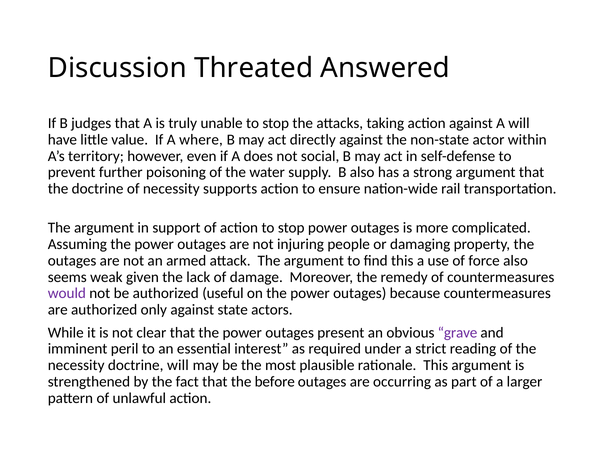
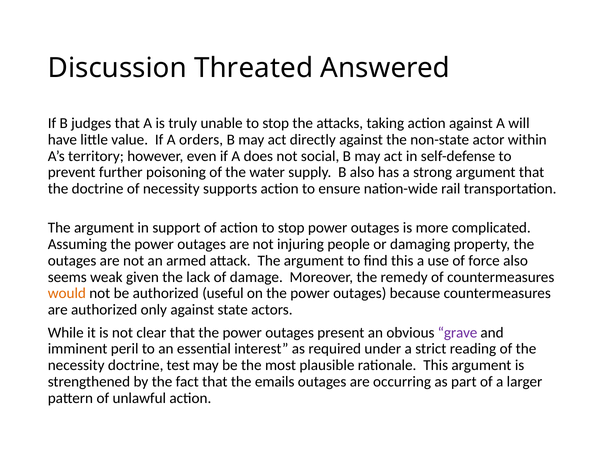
where: where -> orders
would colour: purple -> orange
doctrine will: will -> test
before: before -> emails
